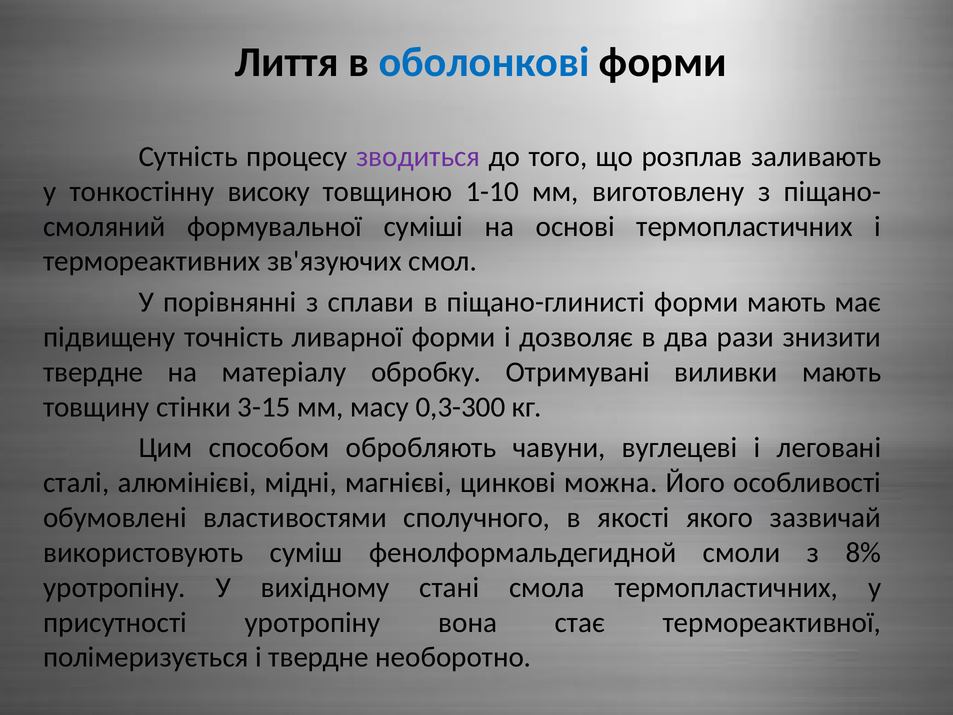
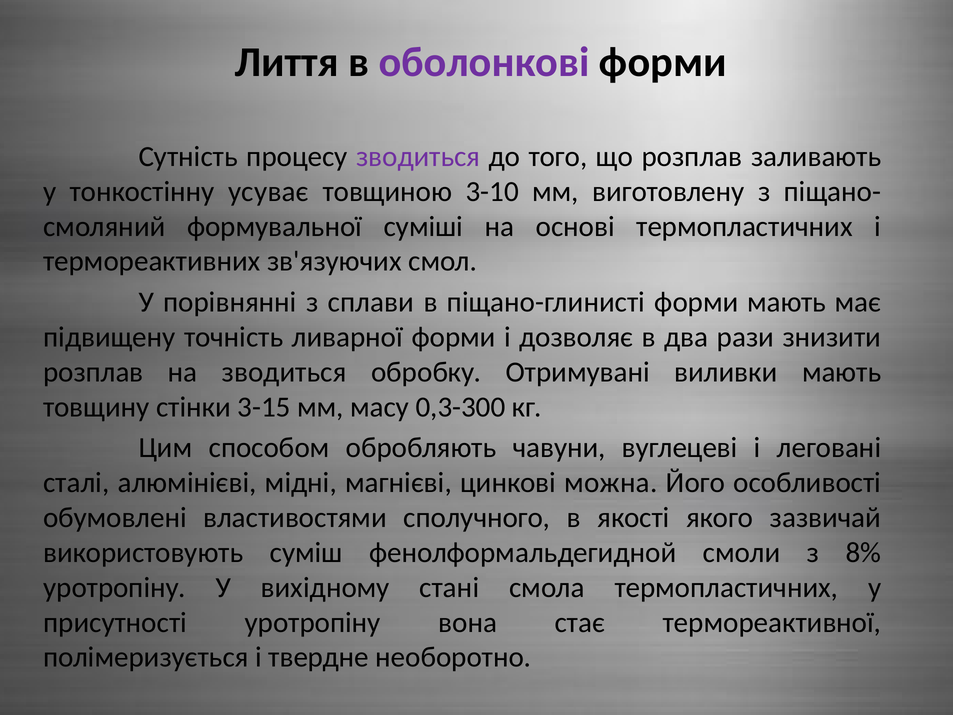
оболонкові colour: blue -> purple
високу: високу -> усуває
1-10: 1-10 -> 3-10
твердне at (93, 372): твердне -> розплав
на матеріалу: матеріалу -> зводиться
